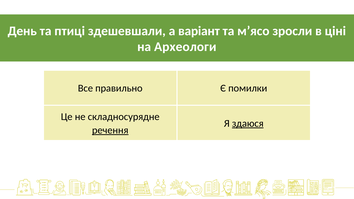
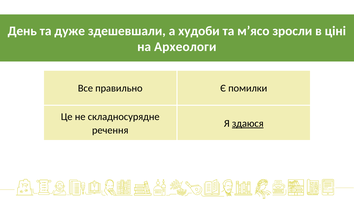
птиці: птиці -> дуже
варіант: варіант -> худоби
речення underline: present -> none
